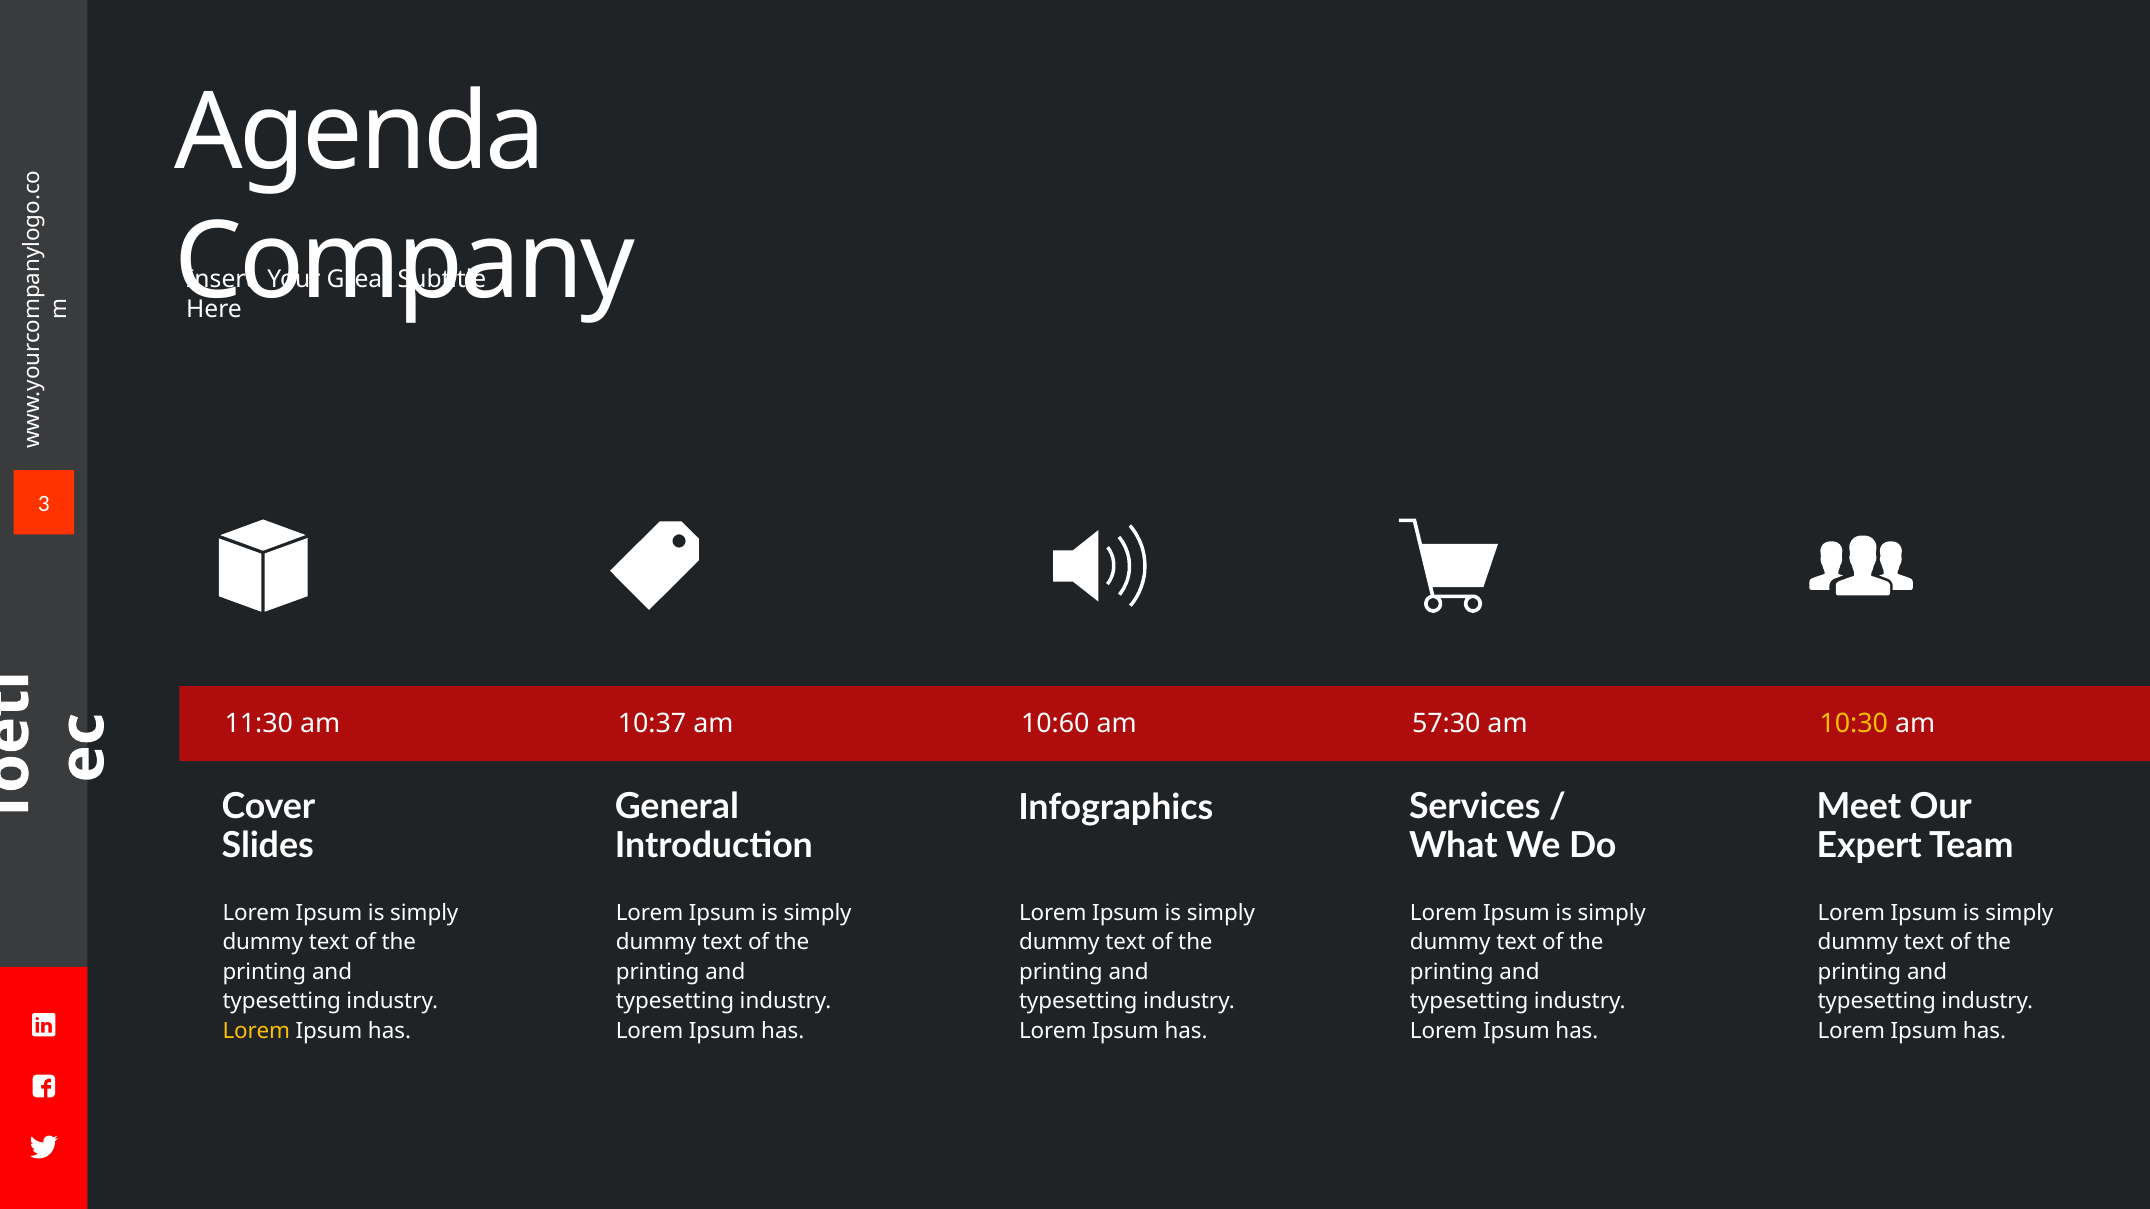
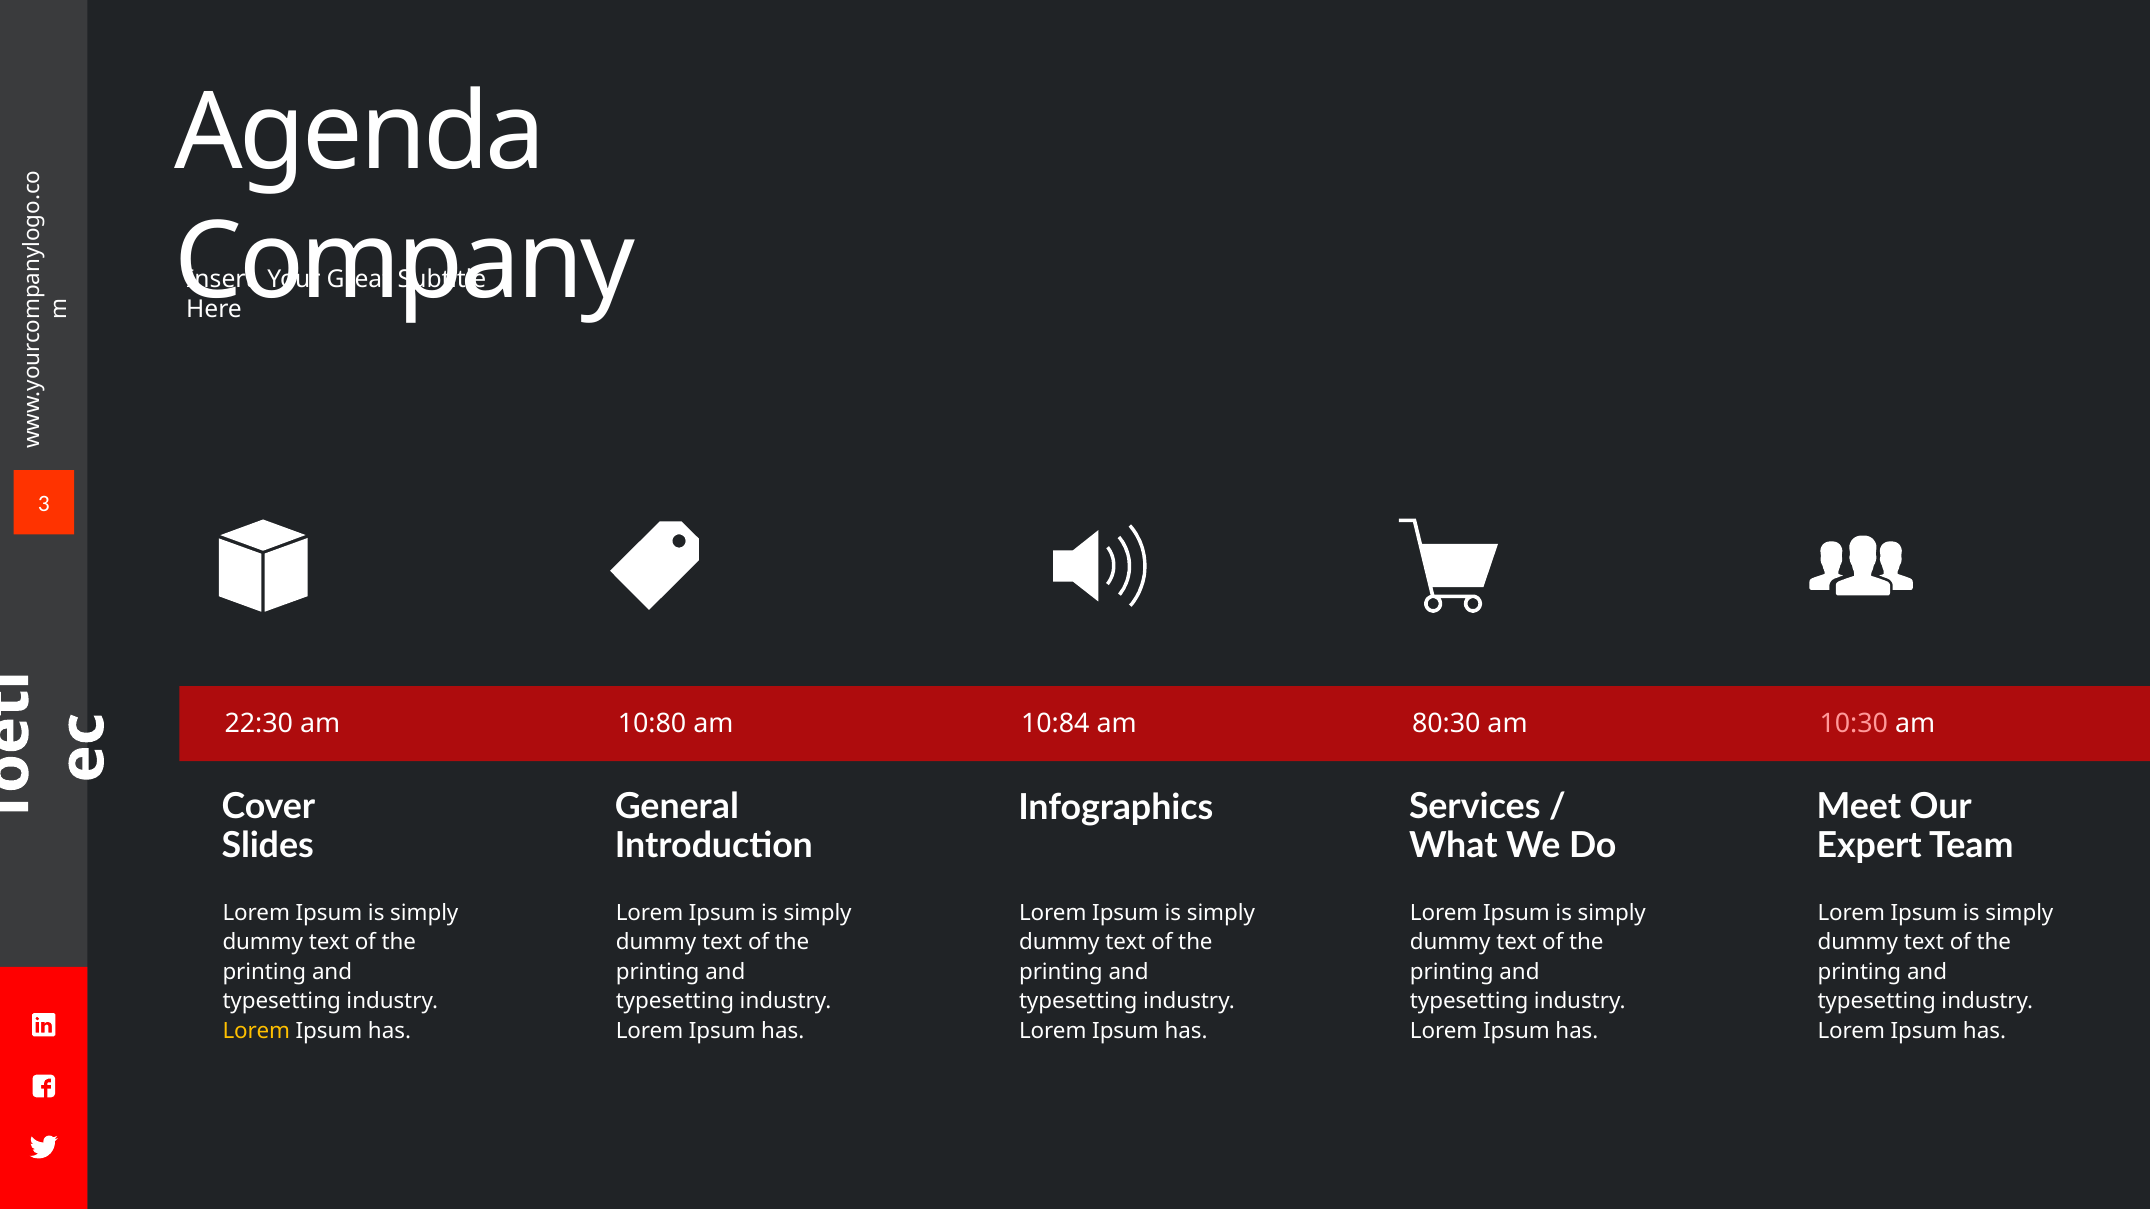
11:30: 11:30 -> 22:30
10:37: 10:37 -> 10:80
10:60: 10:60 -> 10:84
57:30: 57:30 -> 80:30
10:30 colour: yellow -> pink
